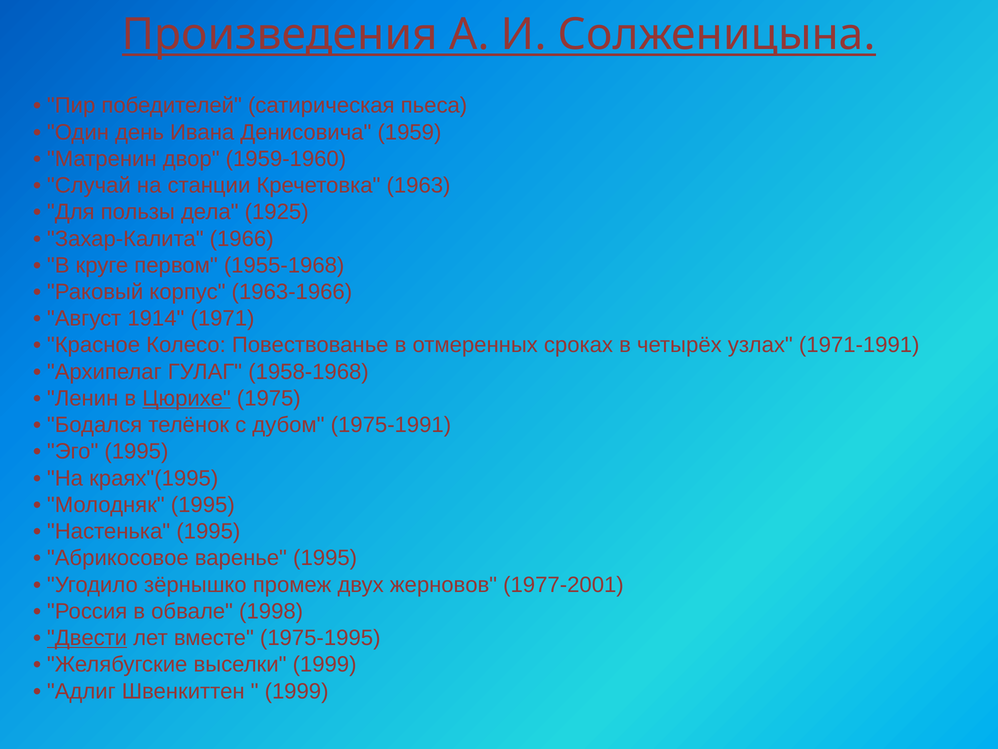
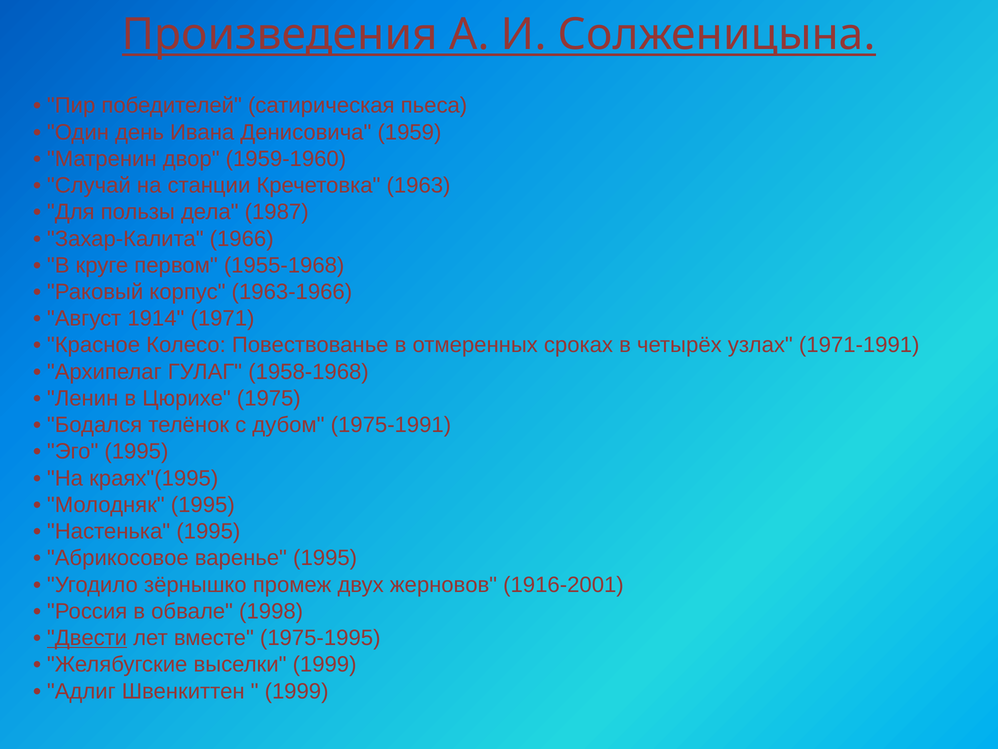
1925: 1925 -> 1987
Цюрихе underline: present -> none
1977-2001: 1977-2001 -> 1916-2001
